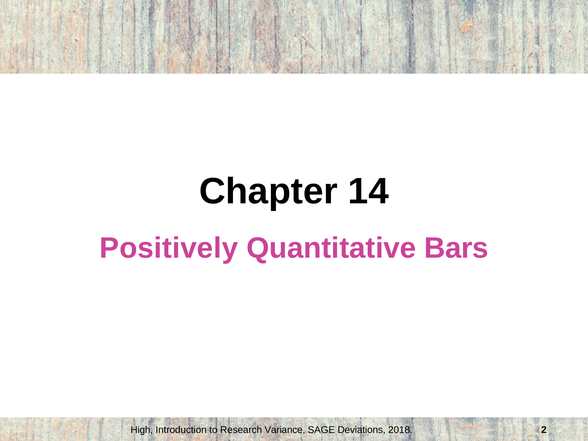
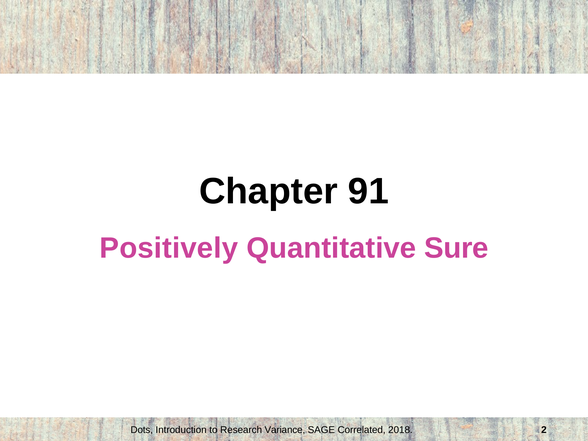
14: 14 -> 91
Bars: Bars -> Sure
High: High -> Dots
Deviations: Deviations -> Correlated
